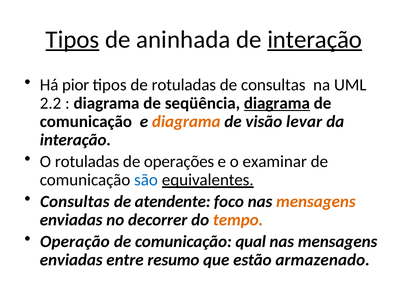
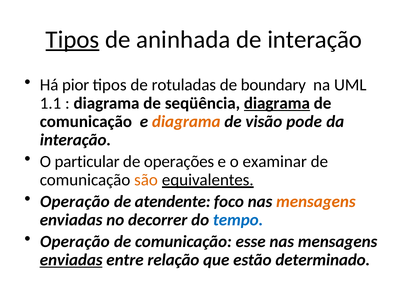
interação at (315, 39) underline: present -> none
de consultas: consultas -> boundary
2.2: 2.2 -> 1.1
levar: levar -> pode
O rotuladas: rotuladas -> particular
são colour: blue -> orange
Consultas at (75, 202): Consultas -> Operação
tempo colour: orange -> blue
qual: qual -> esse
enviadas at (71, 260) underline: none -> present
resumo: resumo -> relação
armazenado: armazenado -> determinado
